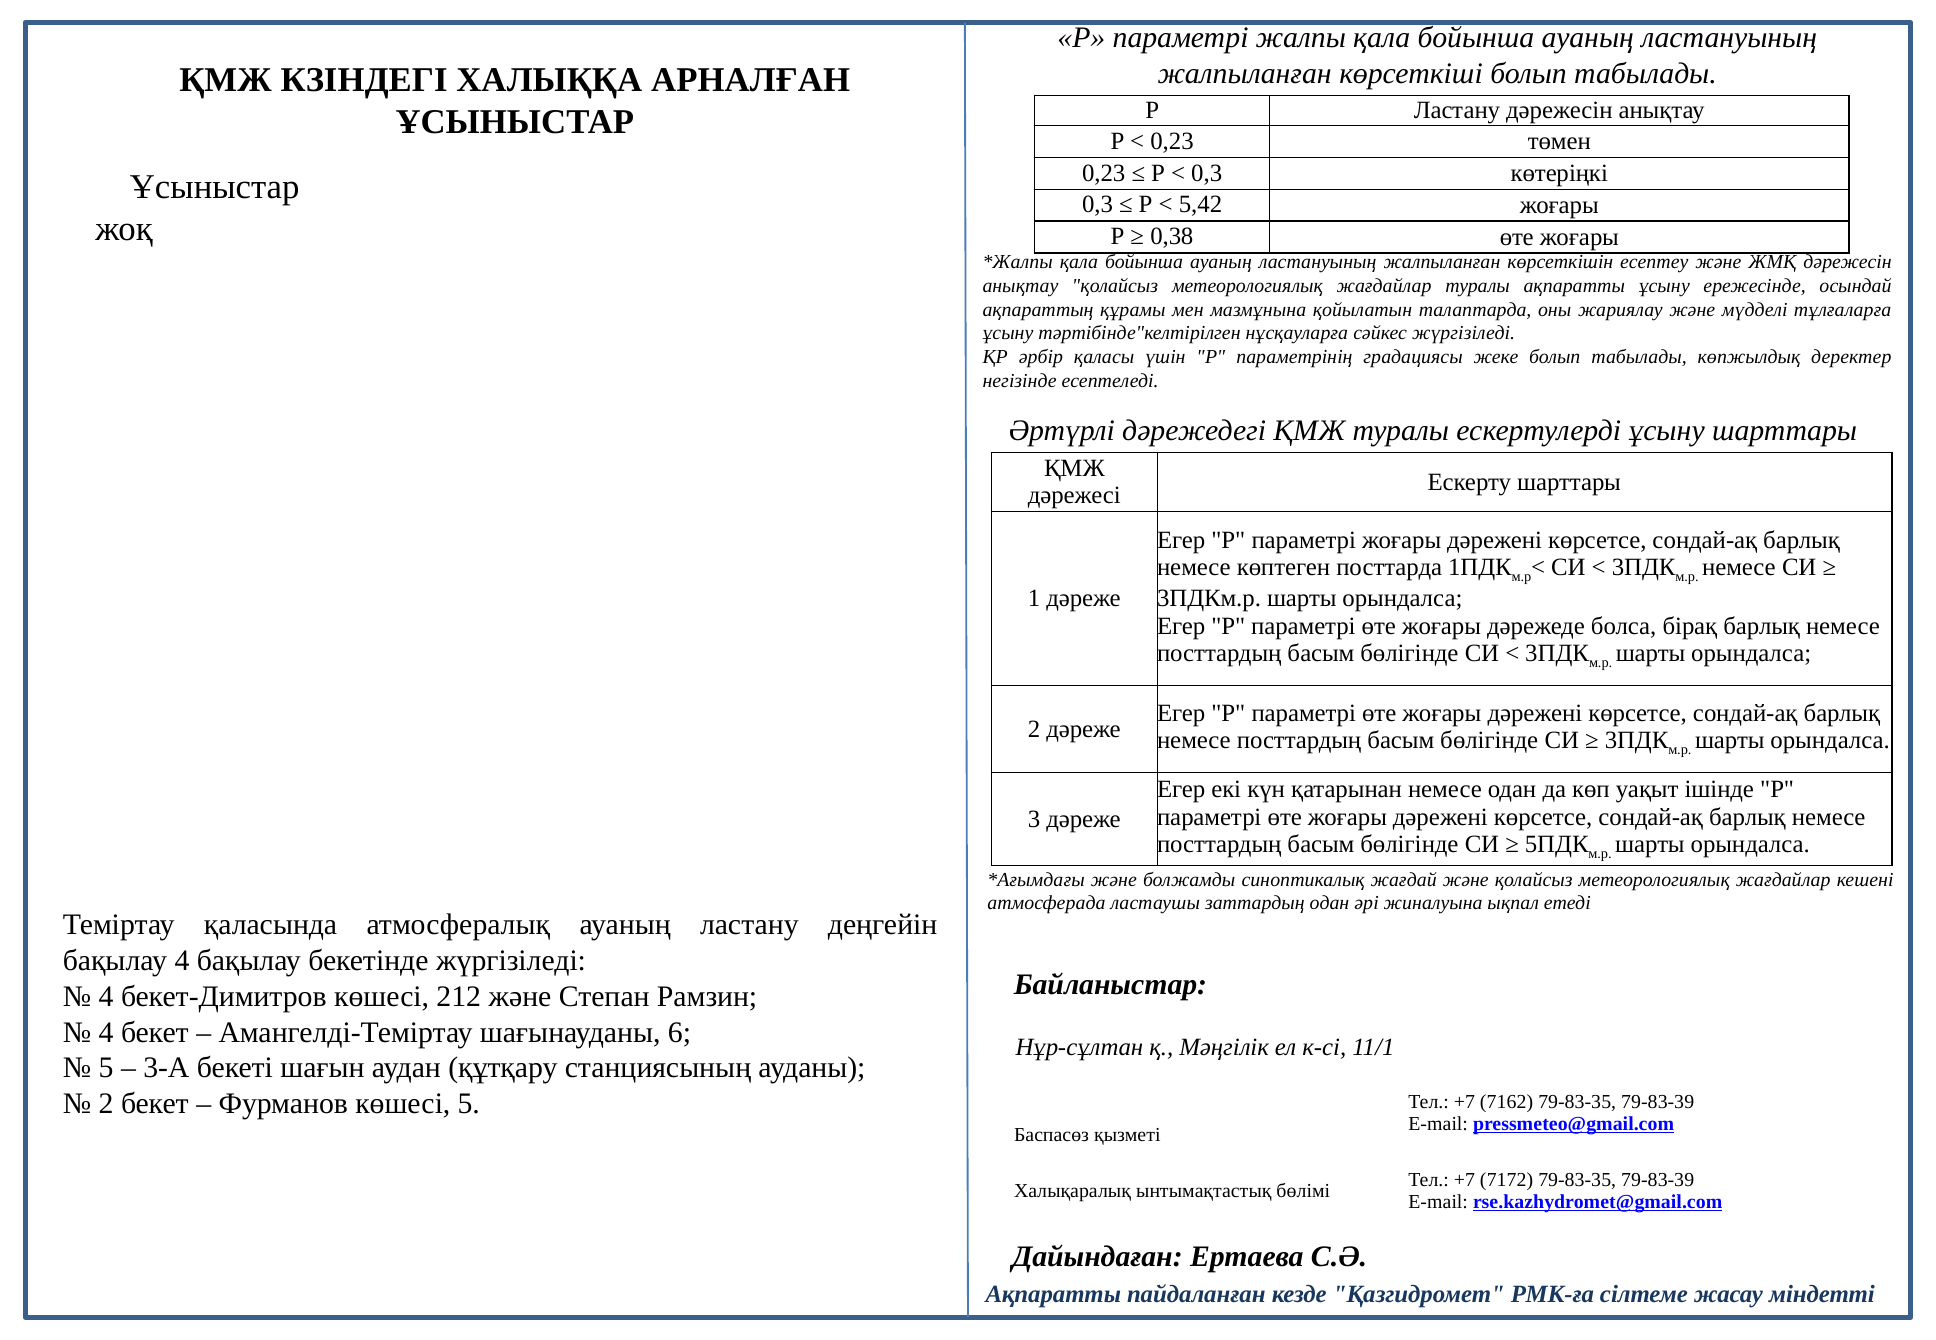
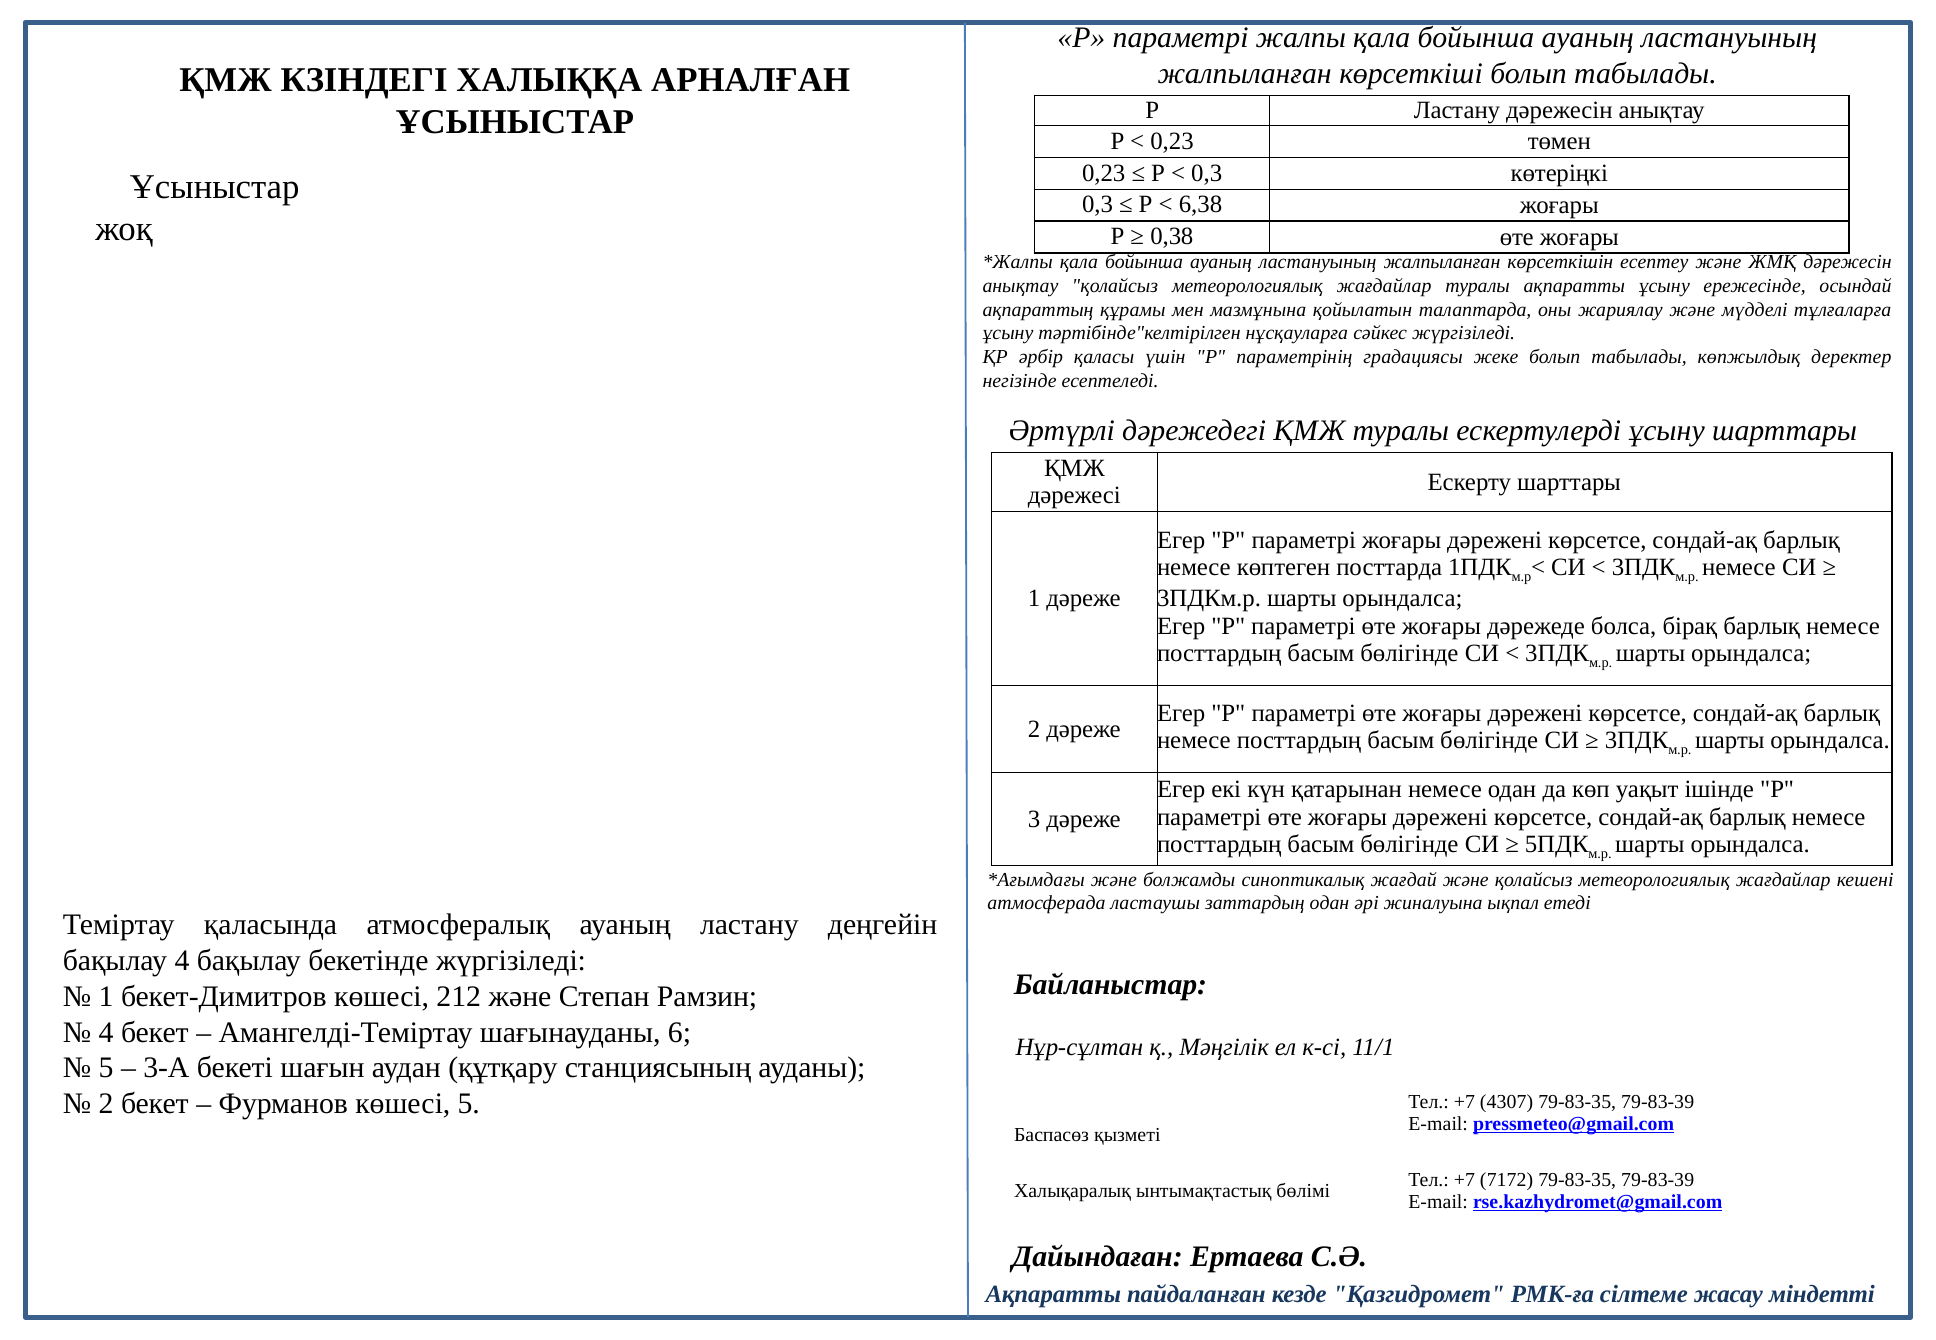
5,42: 5,42 -> 6,38
4 at (106, 997): 4 -> 1
7162: 7162 -> 4307
